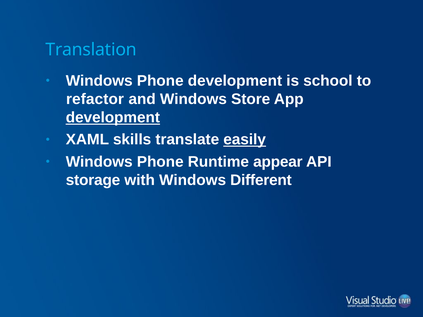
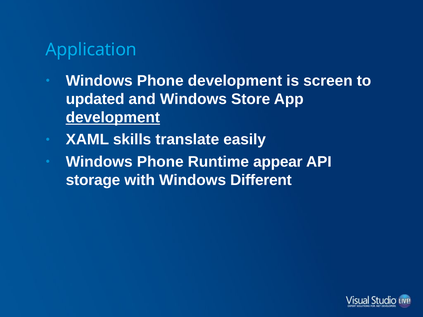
Translation: Translation -> Application
school: school -> screen
refactor: refactor -> updated
easily underline: present -> none
